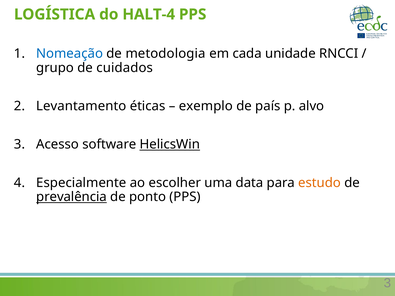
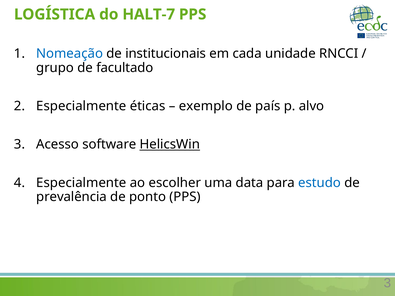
HALT-4: HALT-4 -> HALT-7
metodologia: metodologia -> institucionais
cuidados: cuidados -> facultado
Levantamento at (81, 106): Levantamento -> Especialmente
estudo colour: orange -> blue
prevalência underline: present -> none
